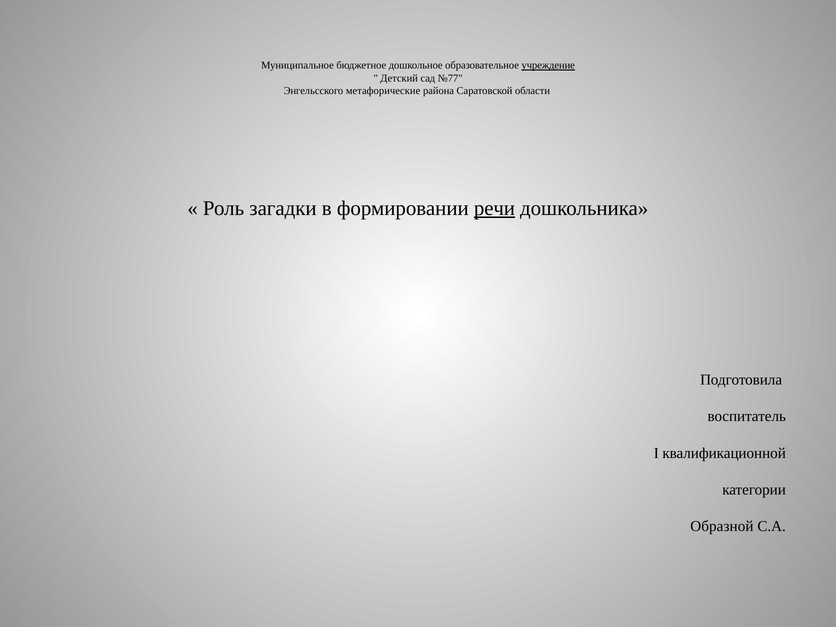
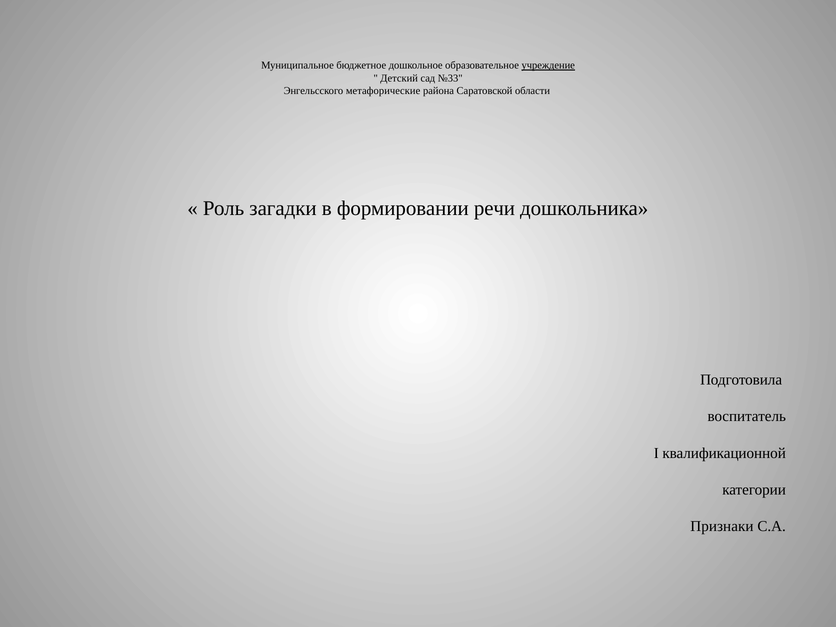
№77: №77 -> №33
речи underline: present -> none
Образной: Образной -> Признаки
